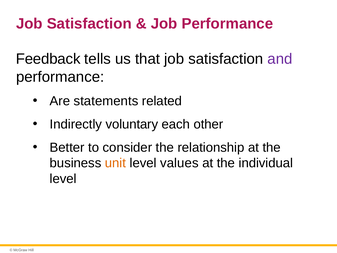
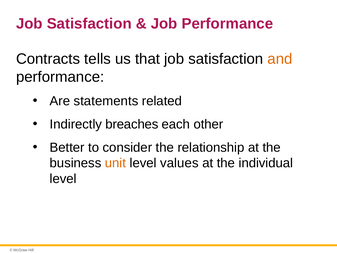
Feedback: Feedback -> Contracts
and colour: purple -> orange
voluntary: voluntary -> breaches
